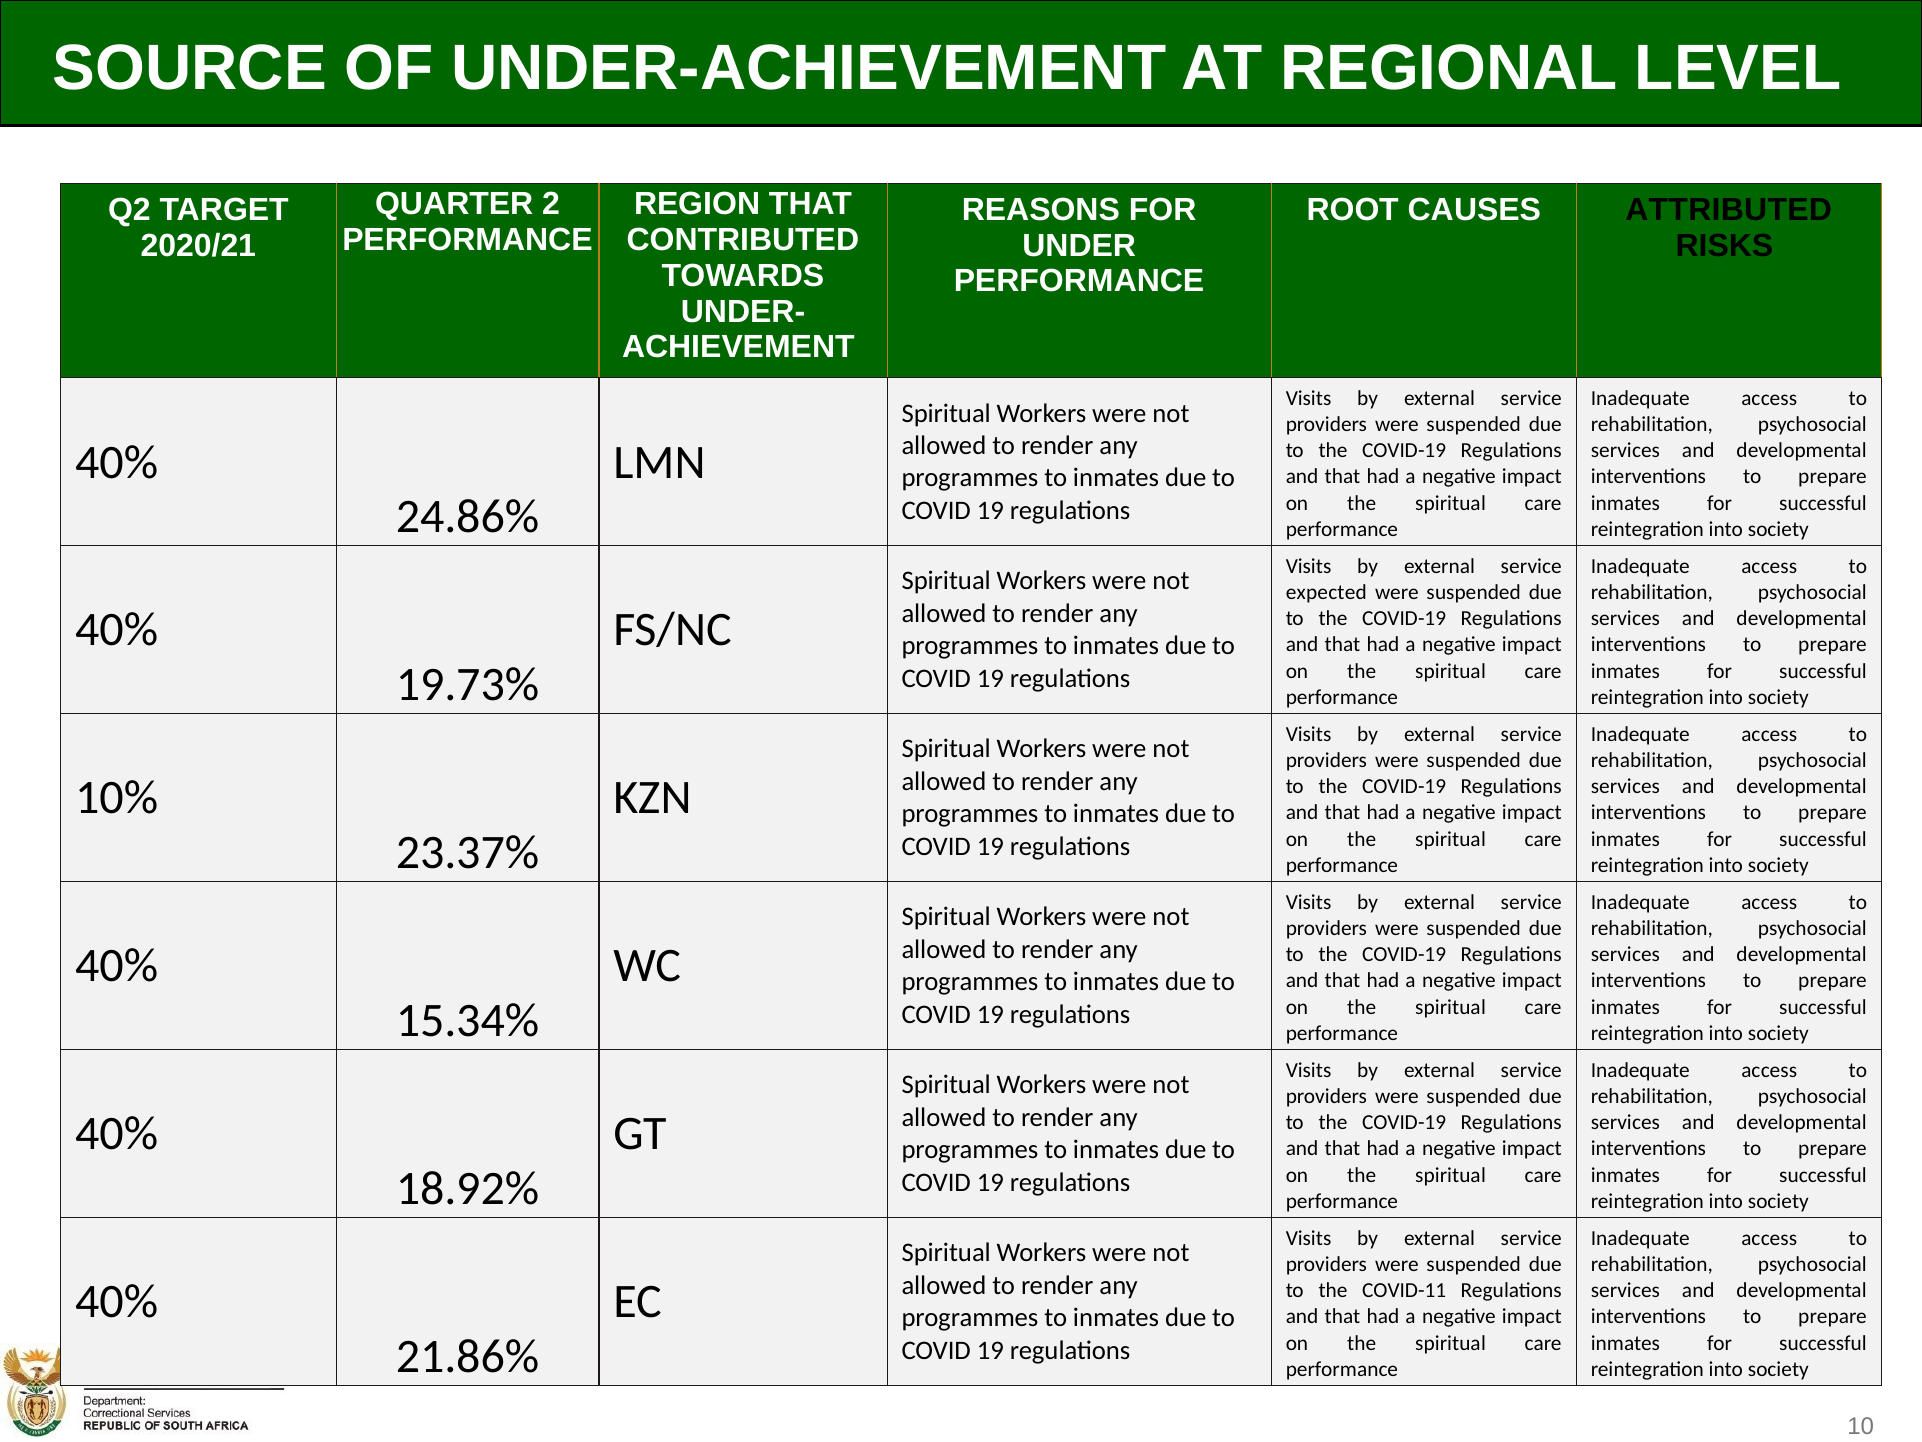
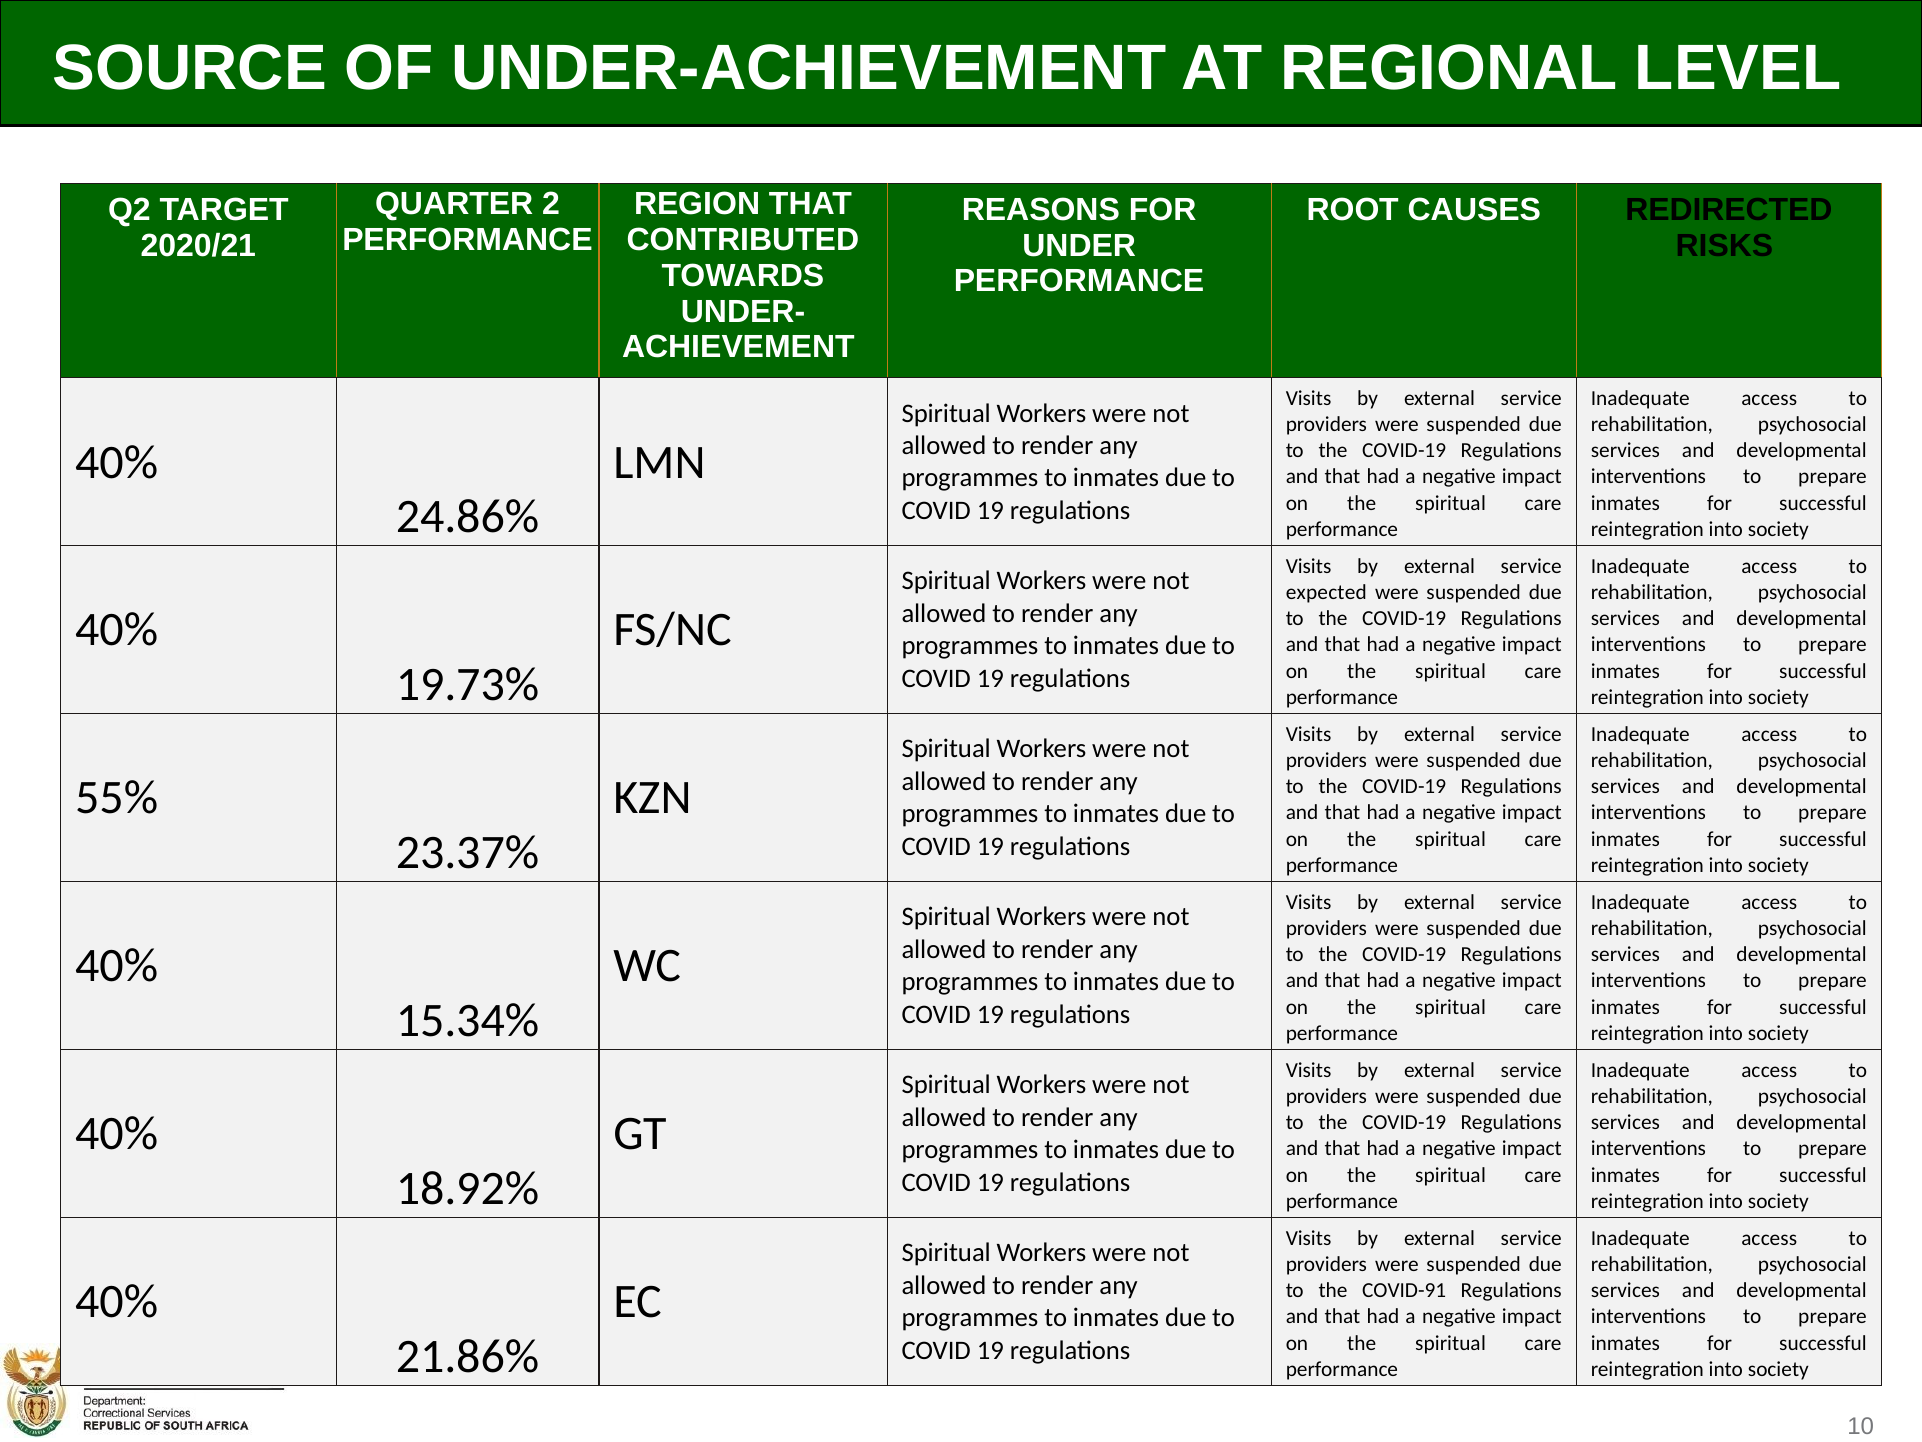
ATTRIBUTED: ATTRIBUTED -> REDIRECTED
10%: 10% -> 55%
COVID-11: COVID-11 -> COVID-91
